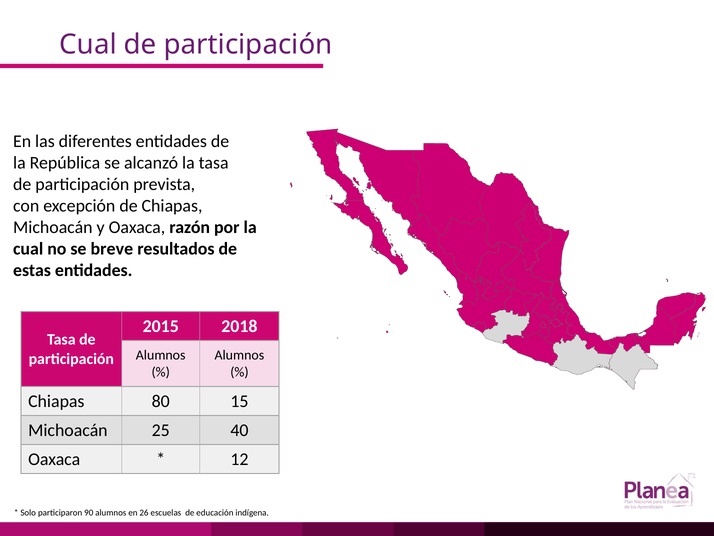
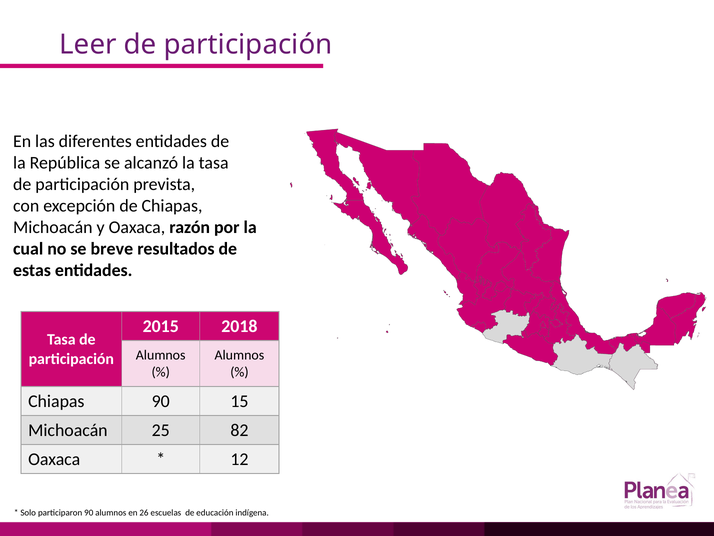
Cual at (88, 44): Cual -> Leer
Chiapas 80: 80 -> 90
40: 40 -> 82
